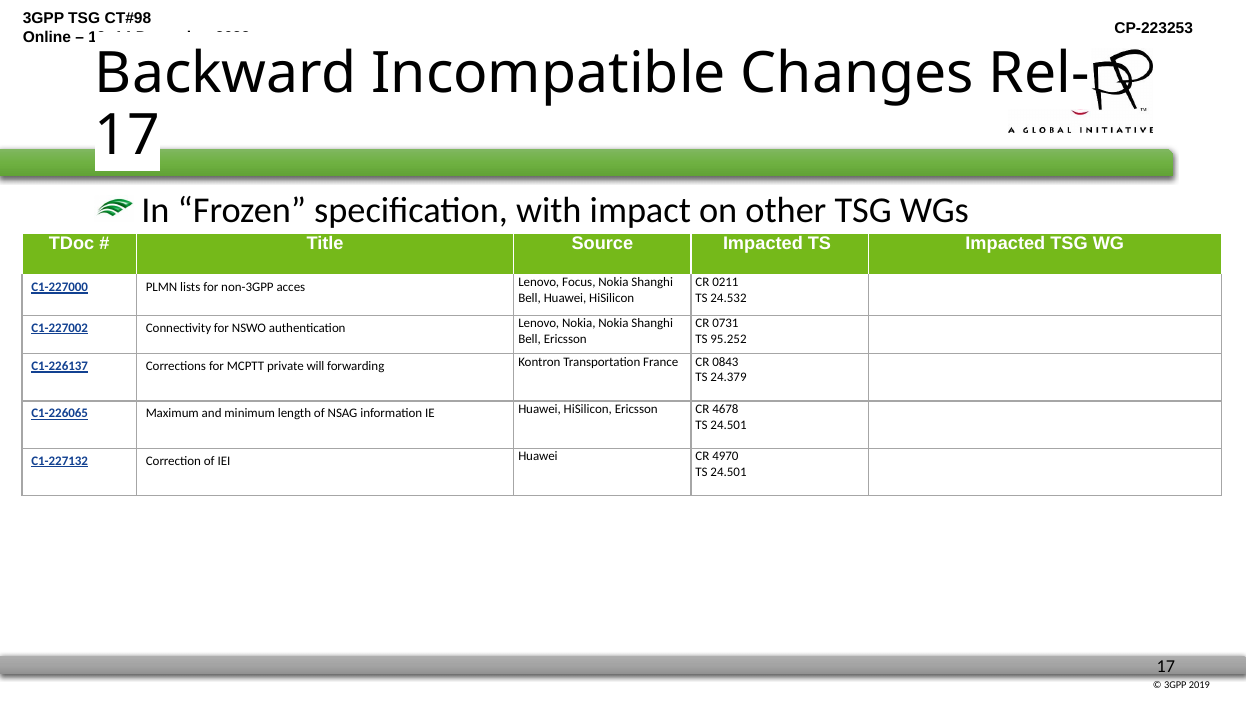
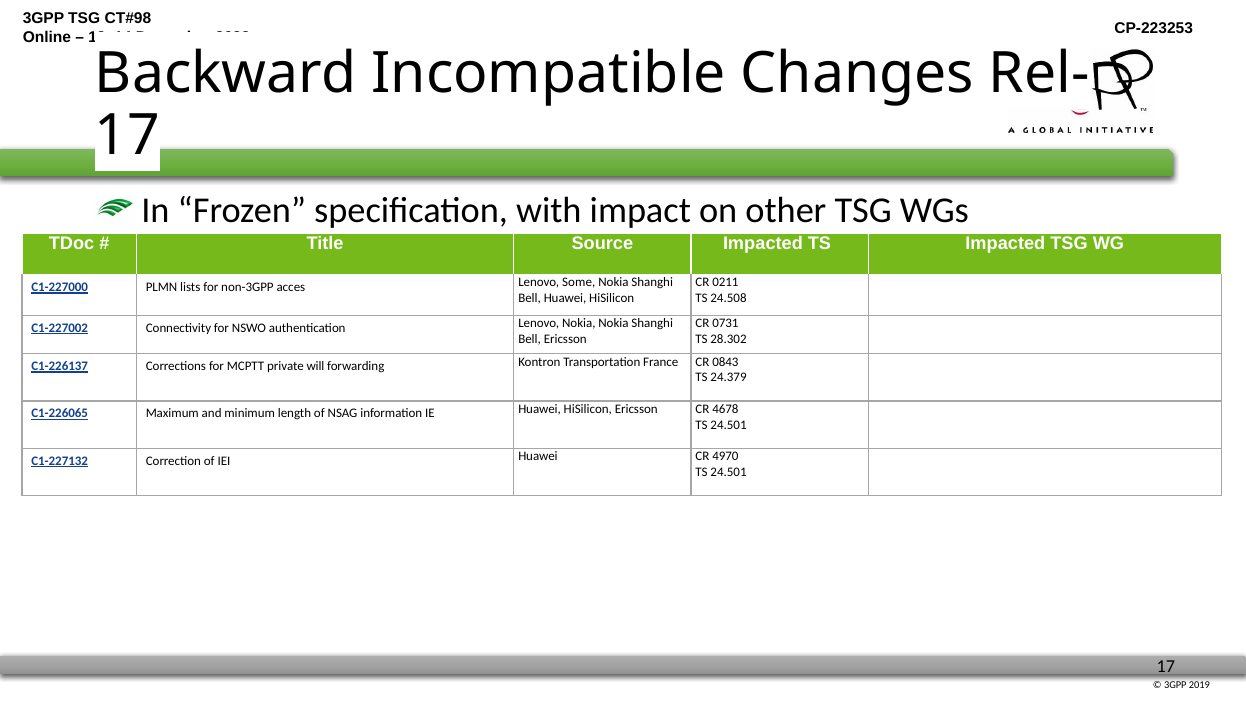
Focus: Focus -> Some
24.532: 24.532 -> 24.508
95.252: 95.252 -> 28.302
